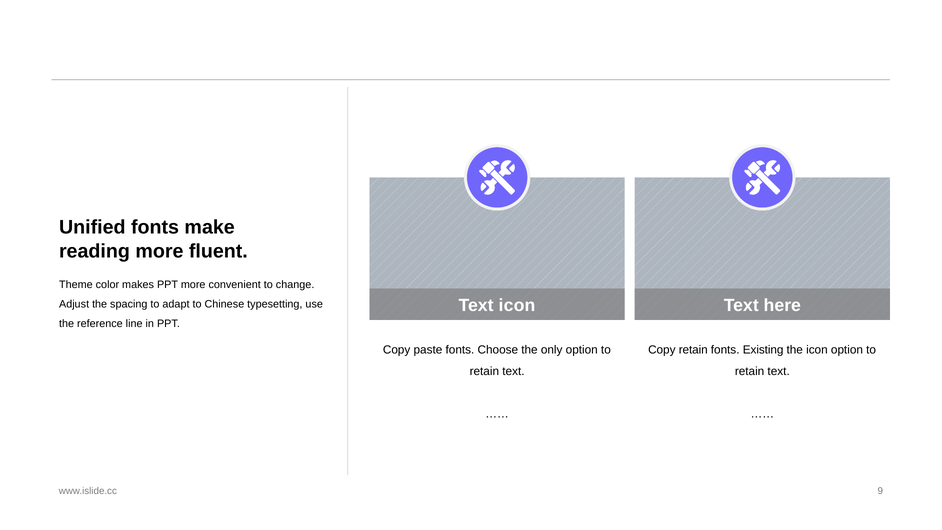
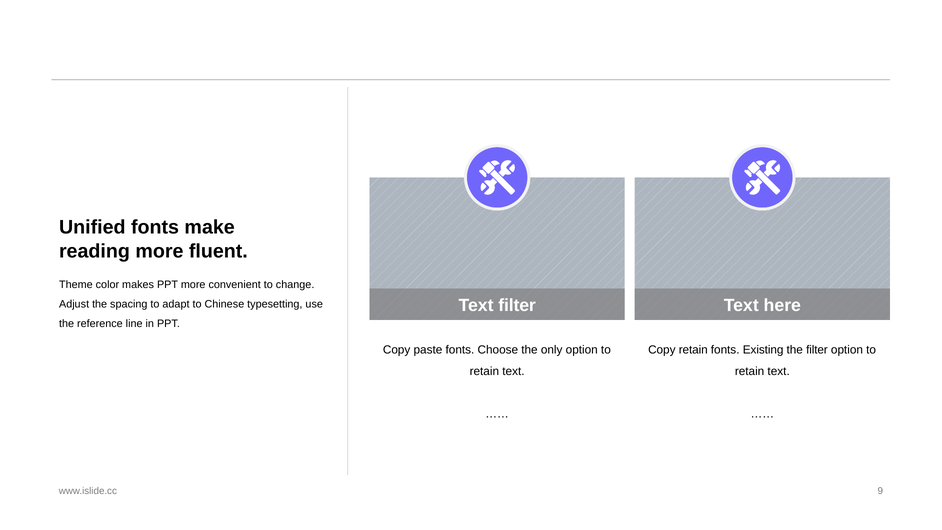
Text icon: icon -> filter
the icon: icon -> filter
